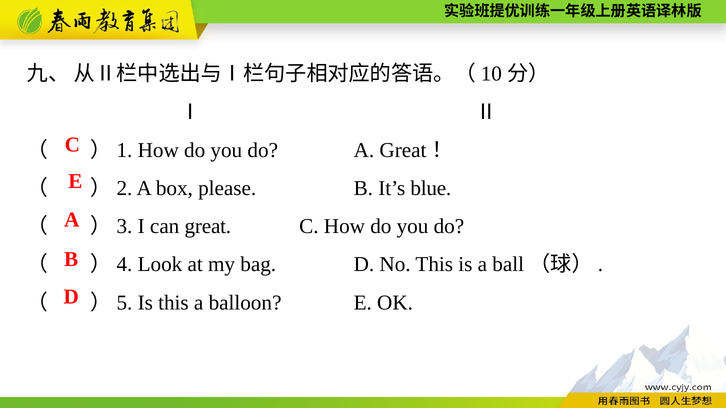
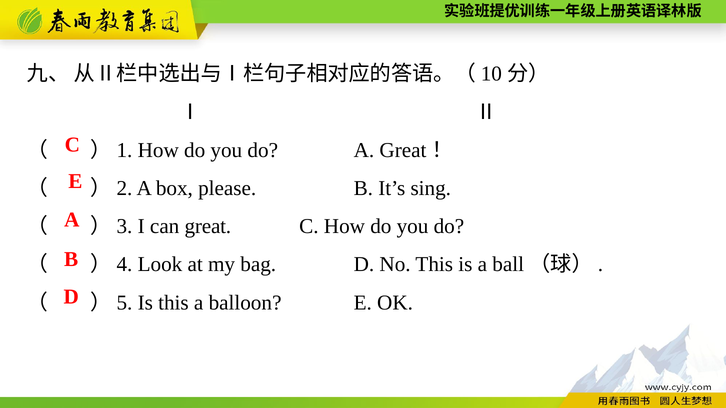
blue: blue -> sing
